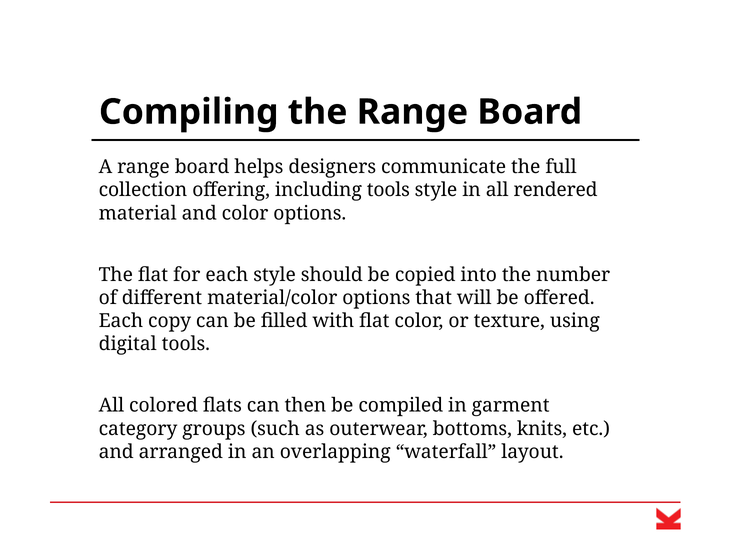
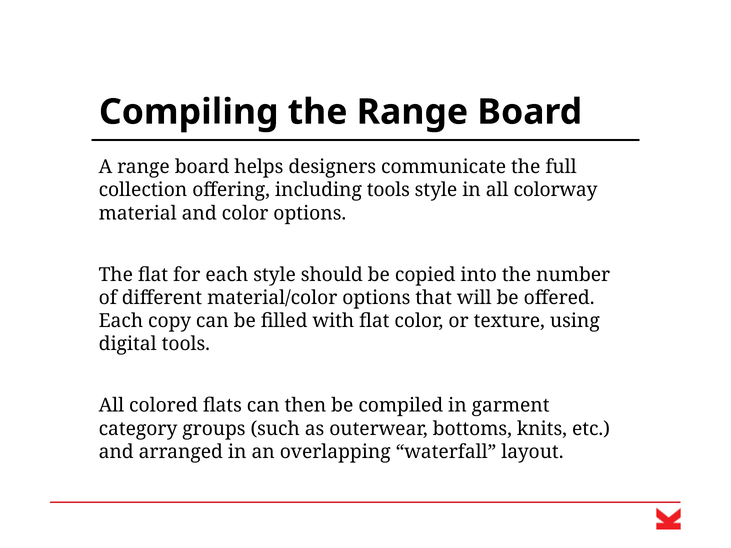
rendered: rendered -> colorway
